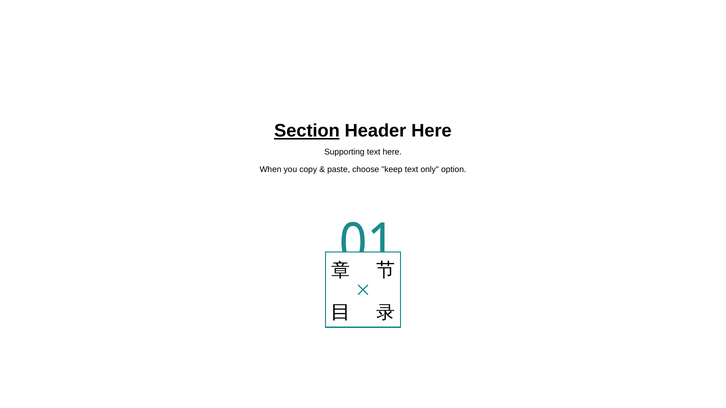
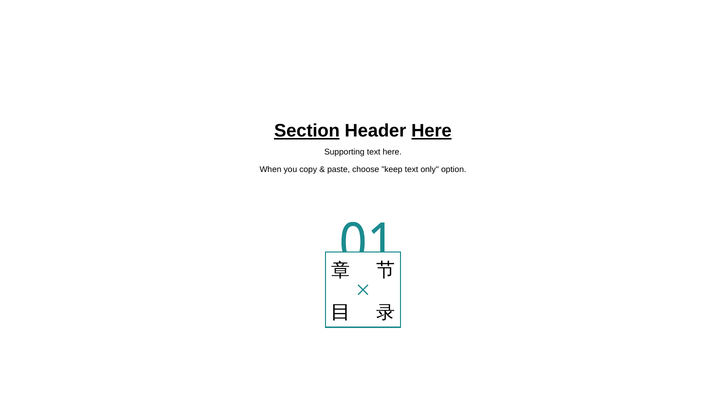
Here at (431, 131) underline: none -> present
